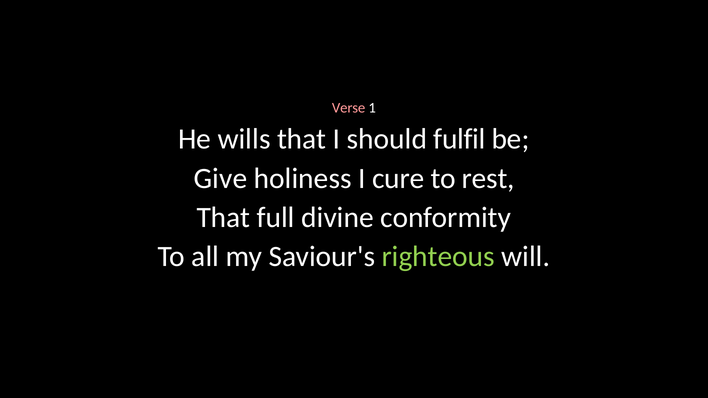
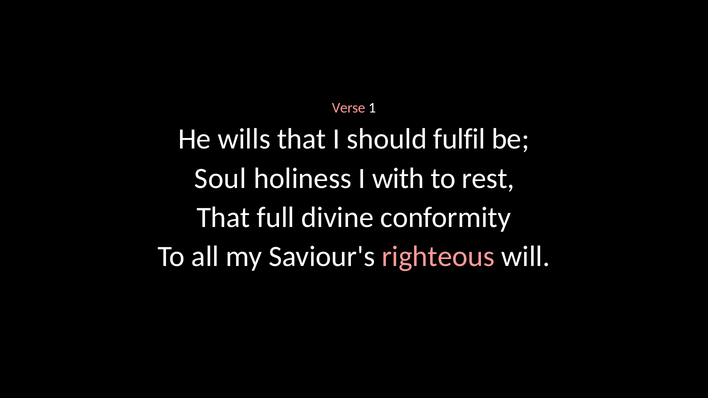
Give: Give -> Soul
cure: cure -> with
righteous colour: light green -> pink
